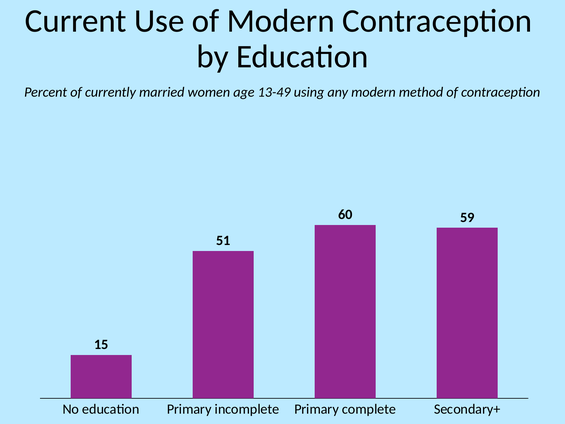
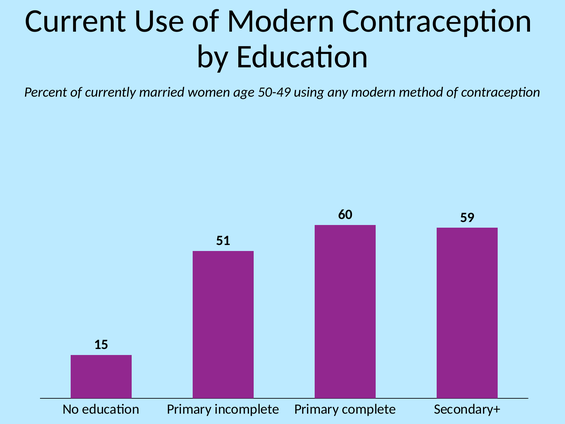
13-49: 13-49 -> 50-49
